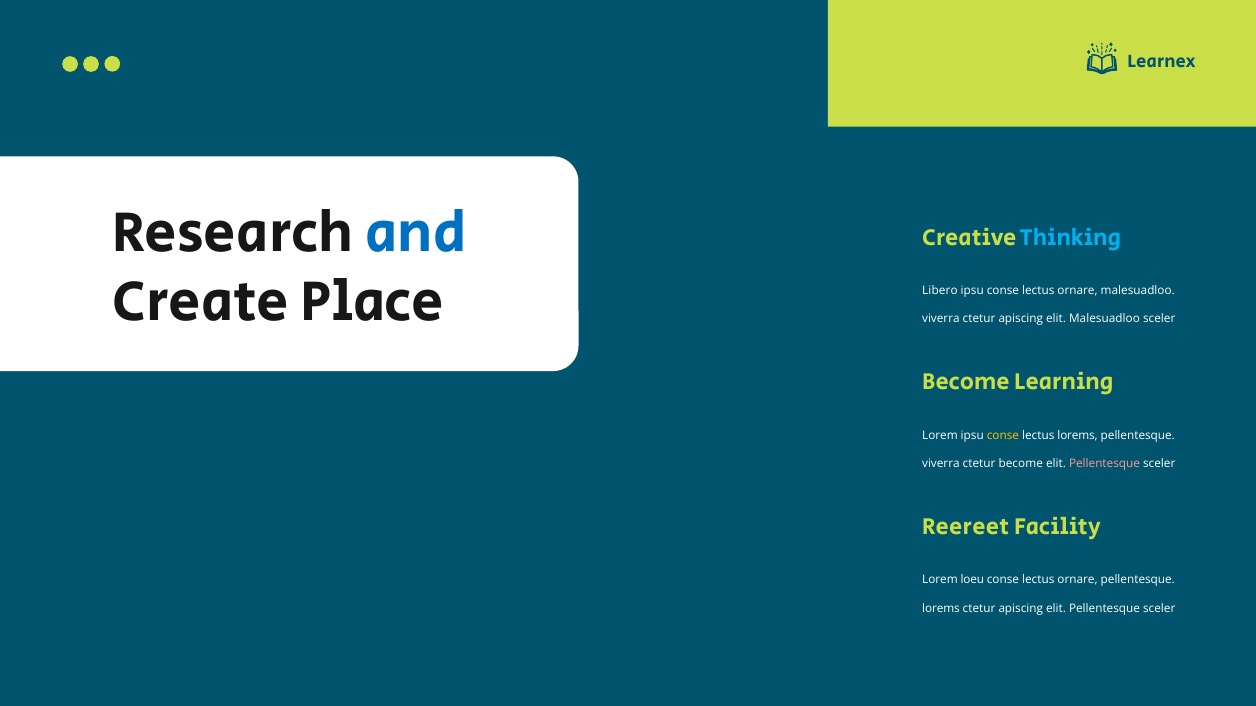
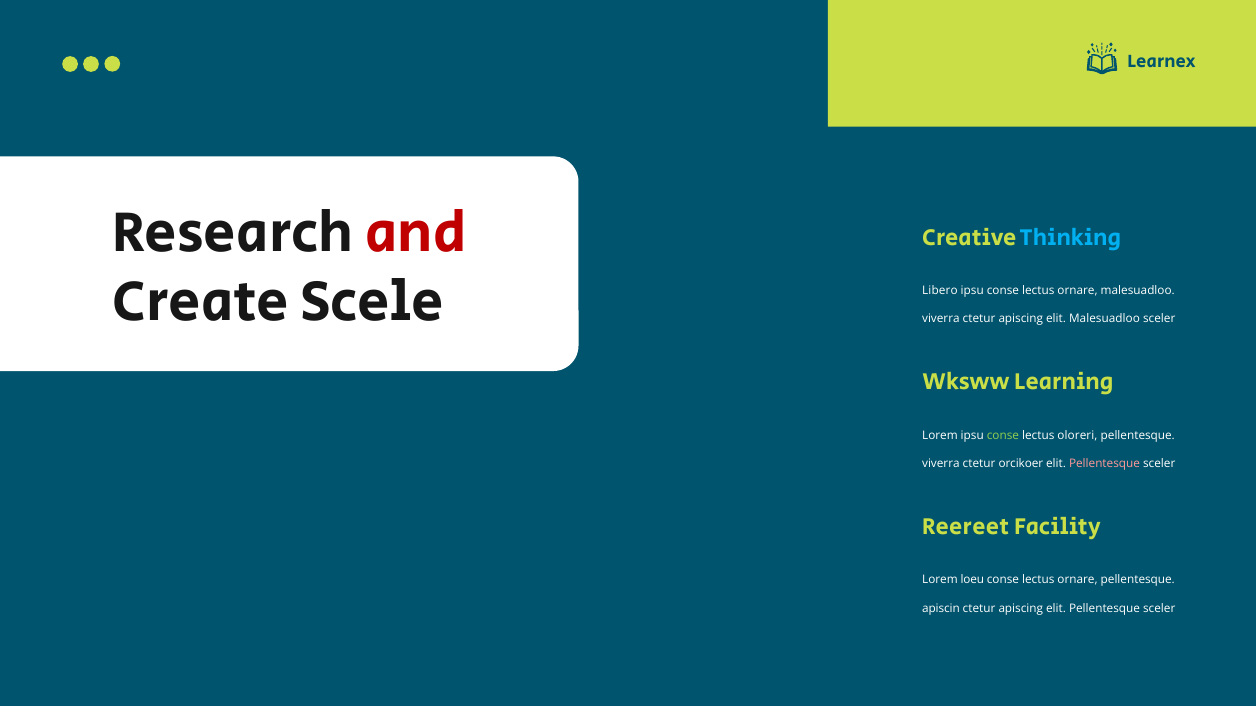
and colour: blue -> red
Place: Place -> Scele
Become at (966, 382): Become -> Wksww
conse at (1003, 436) colour: yellow -> light green
lectus lorems: lorems -> oloreri
ctetur become: become -> orcikoer
lorems at (941, 609): lorems -> apiscin
